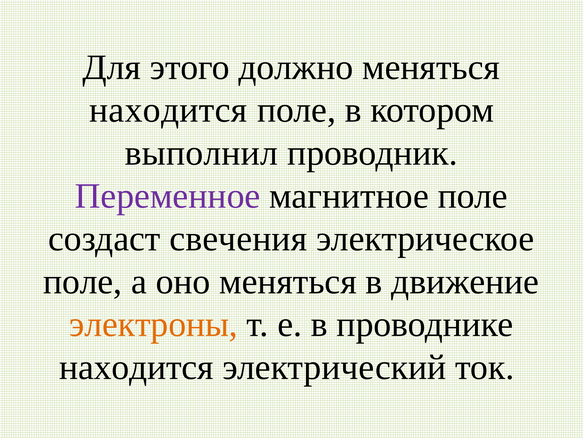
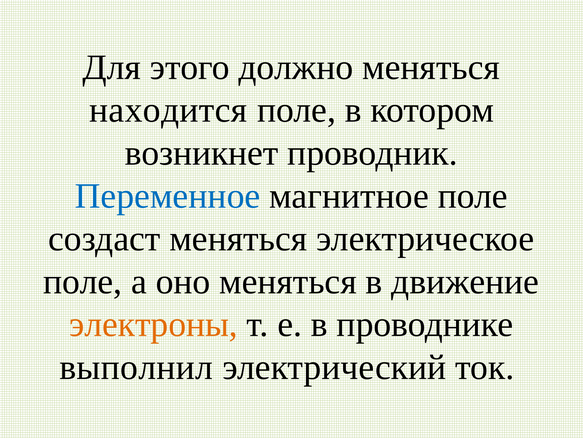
выполнил: выполнил -> возникнет
Переменное colour: purple -> blue
создаст свечения: свечения -> меняться
находится at (136, 367): находится -> выполнил
